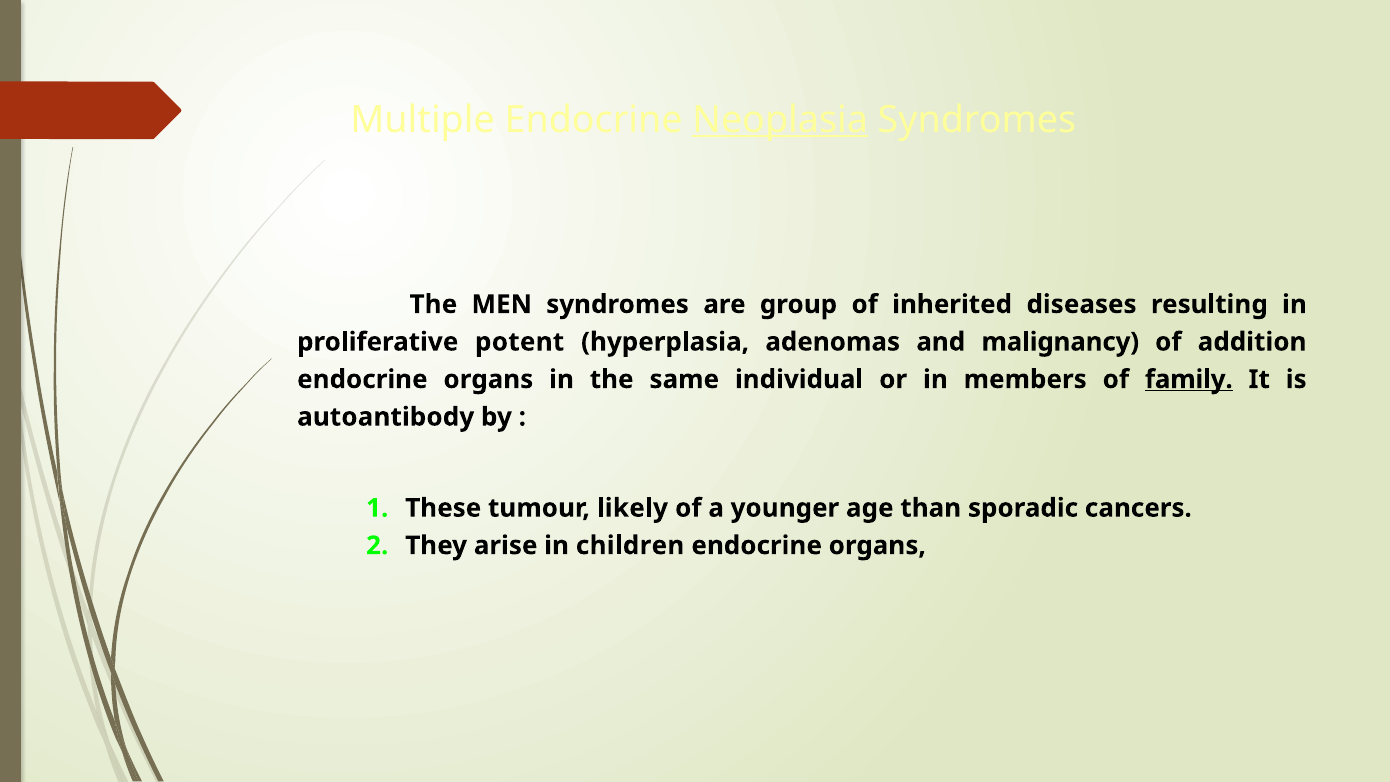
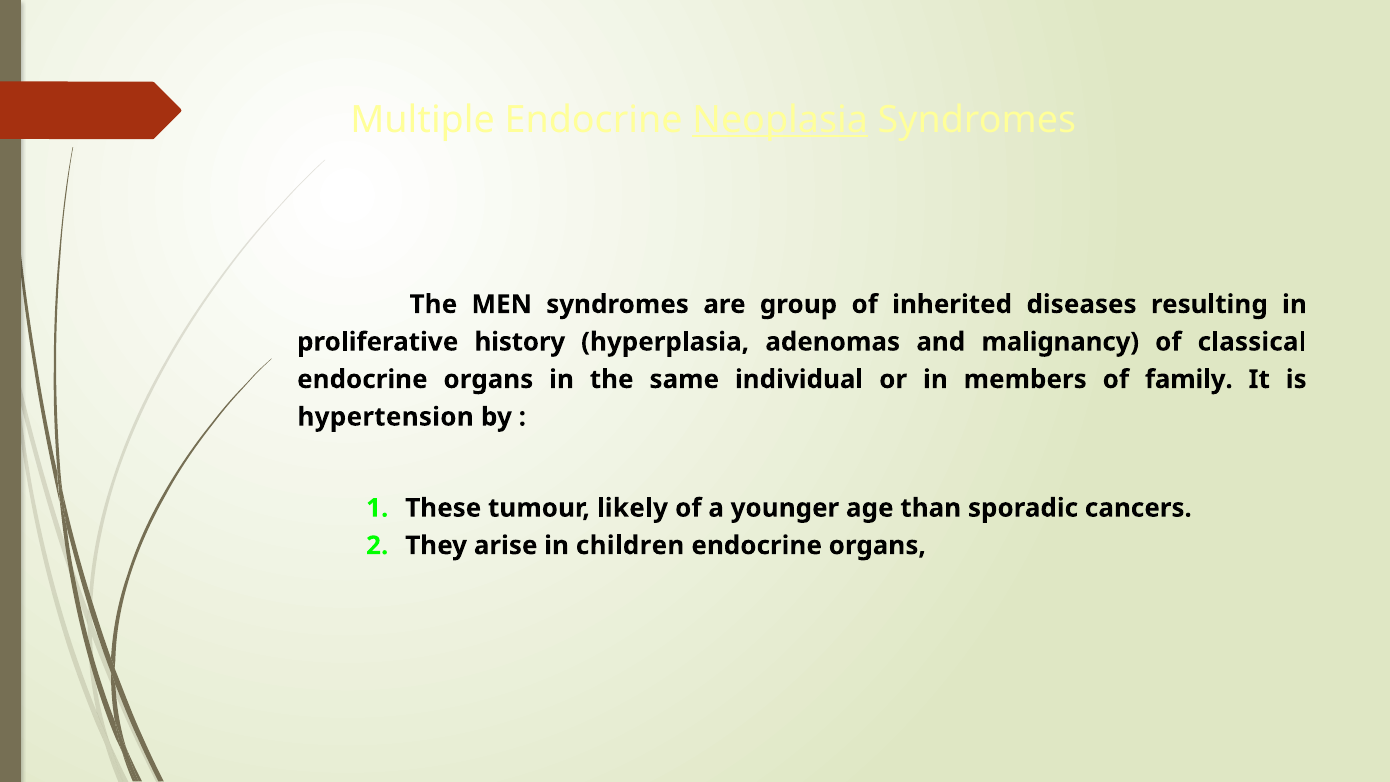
potent: potent -> history
addition: addition -> classical
family underline: present -> none
autoantibody: autoantibody -> hypertension
